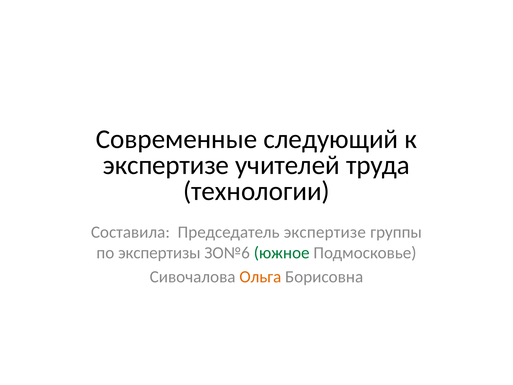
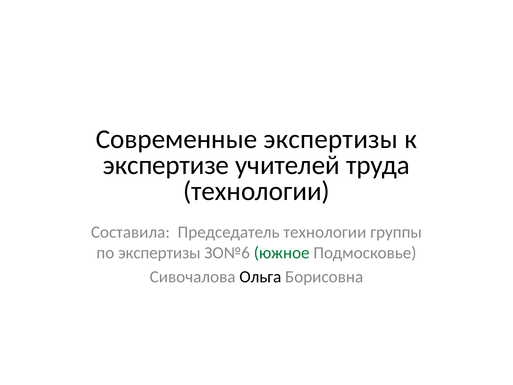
Современные следующий: следующий -> экспертизы
Председатель экспертизе: экспертизе -> технологии
Ольга colour: orange -> black
